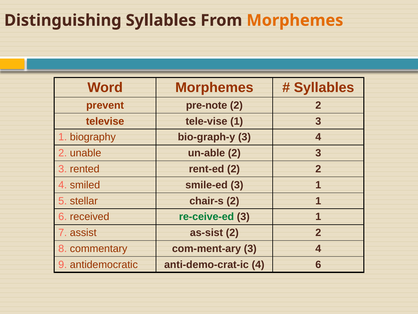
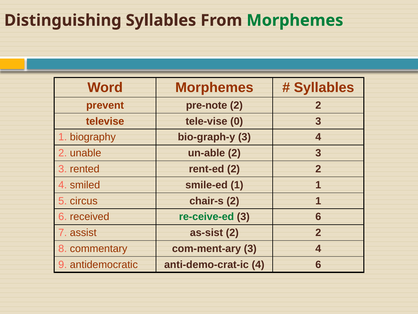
Morphemes at (295, 20) colour: orange -> green
tele-vise 1: 1 -> 0
smile-ed 3: 3 -> 1
stellar: stellar -> circus
1 at (318, 216): 1 -> 6
